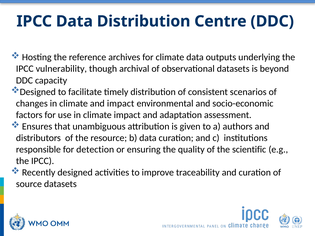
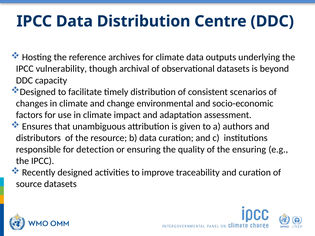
and impact: impact -> change
the scientific: scientific -> ensuring
